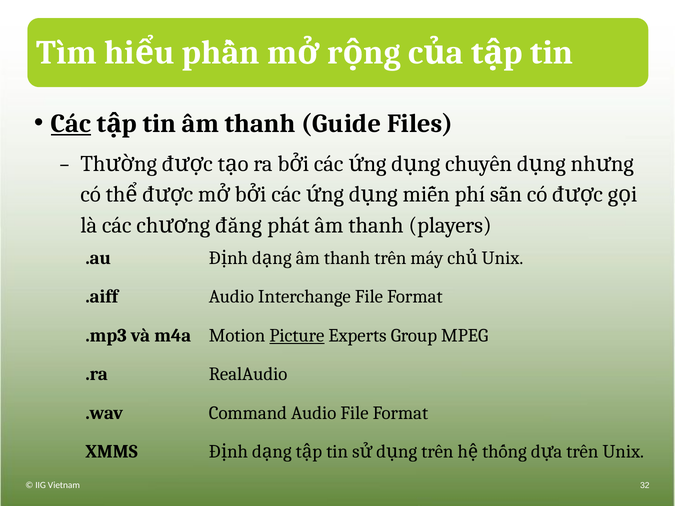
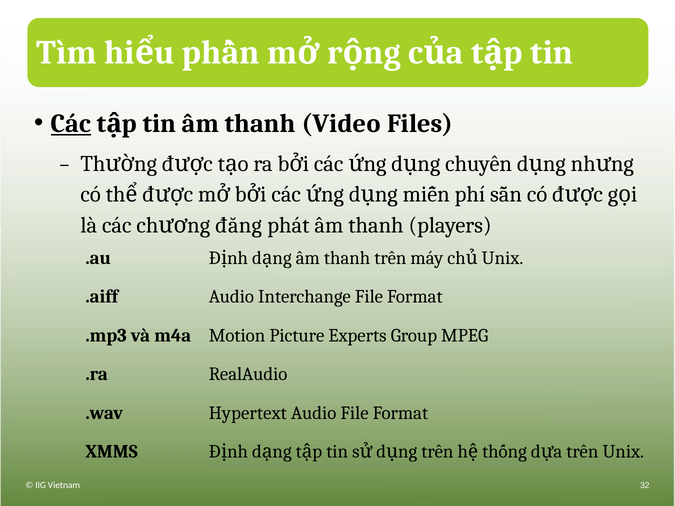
Guide: Guide -> Video
Picture underline: present -> none
Command: Command -> Hypertext
